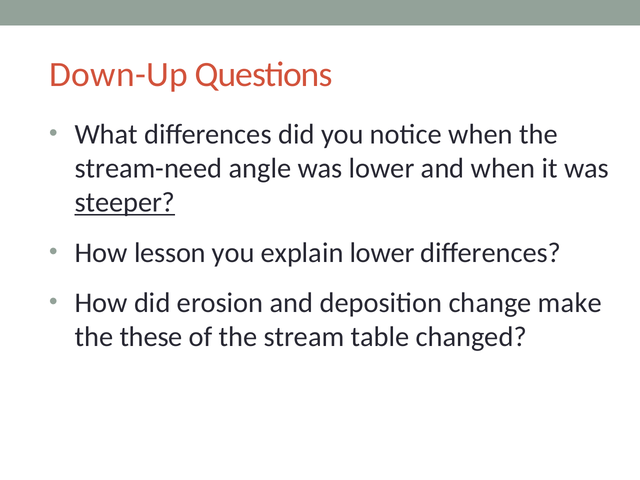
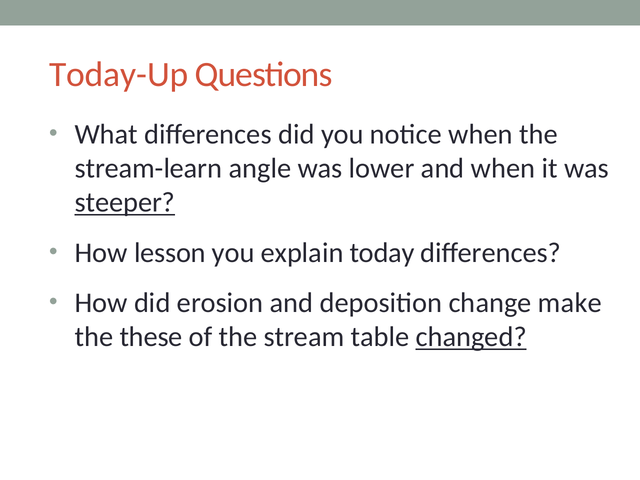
Down-Up: Down-Up -> Today-Up
stream-need: stream-need -> stream-learn
explain lower: lower -> today
changed underline: none -> present
